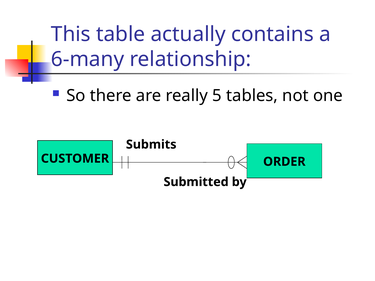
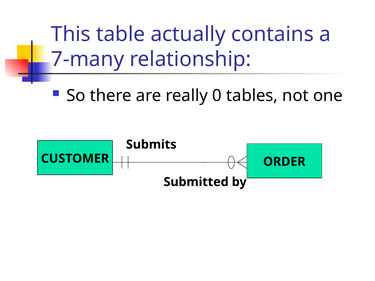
6-many: 6-many -> 7-many
5: 5 -> 0
